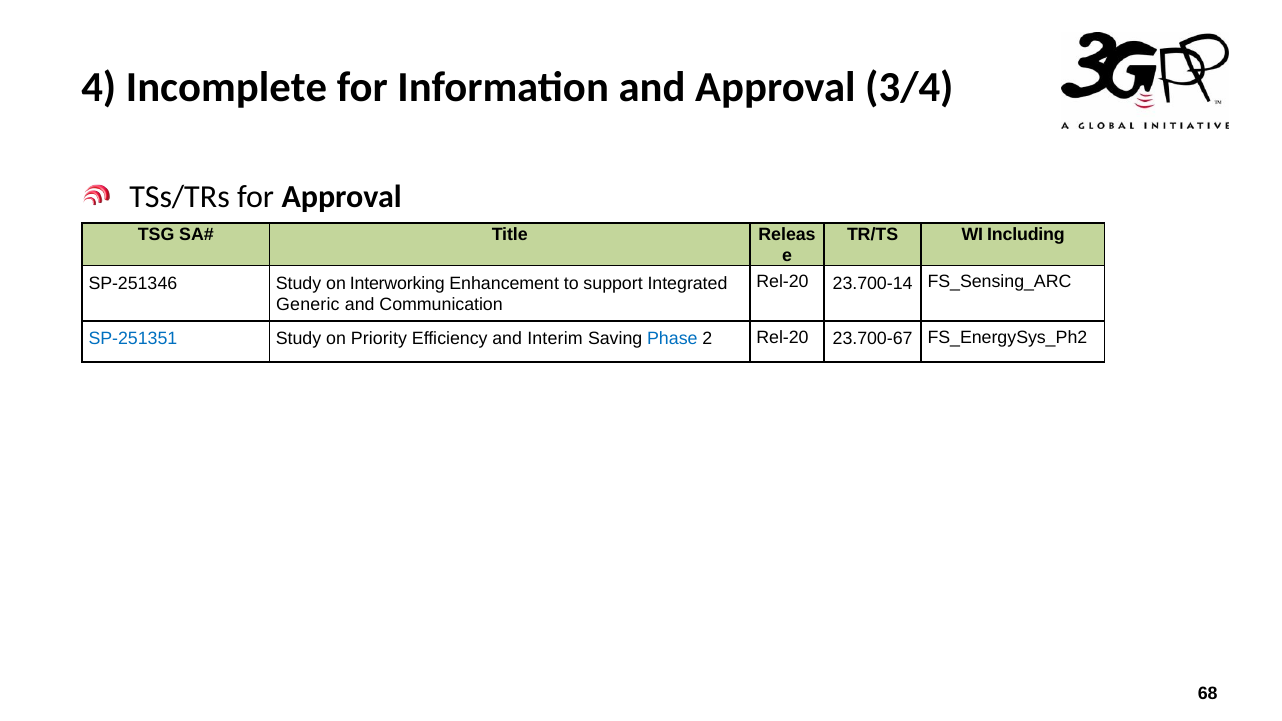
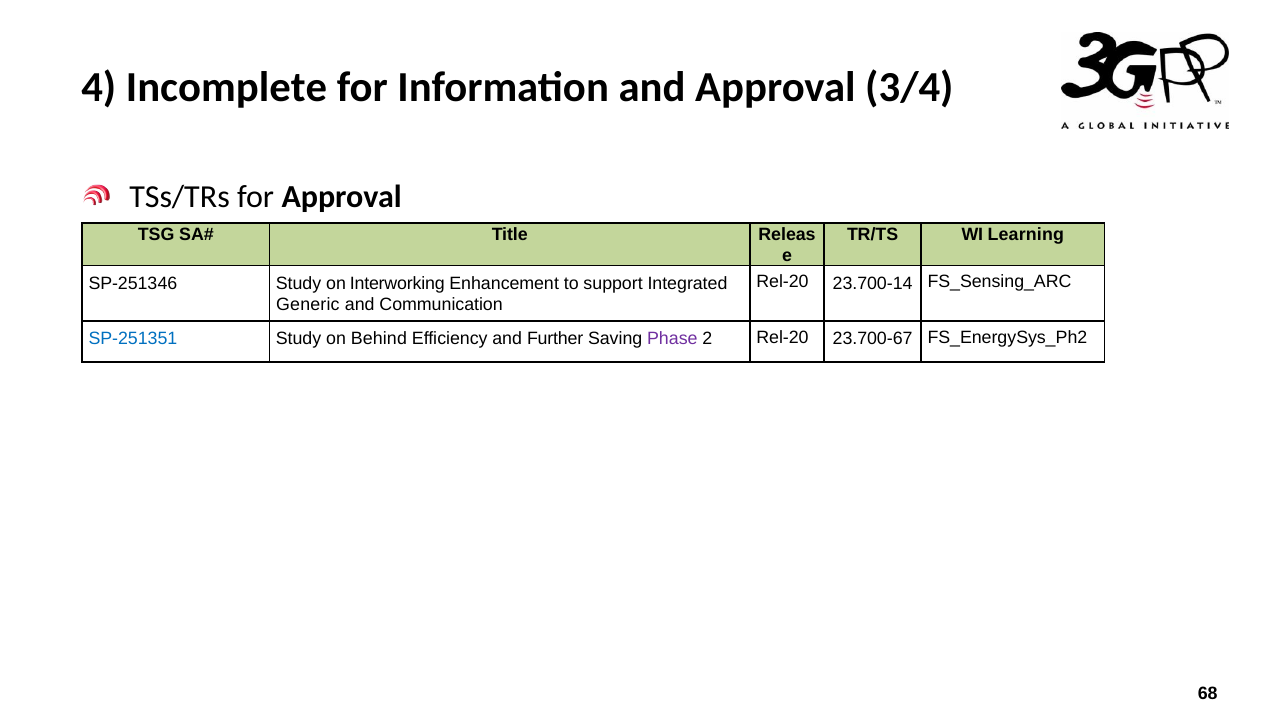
Including: Including -> Learning
Priority: Priority -> Behind
Interim: Interim -> Further
Phase colour: blue -> purple
